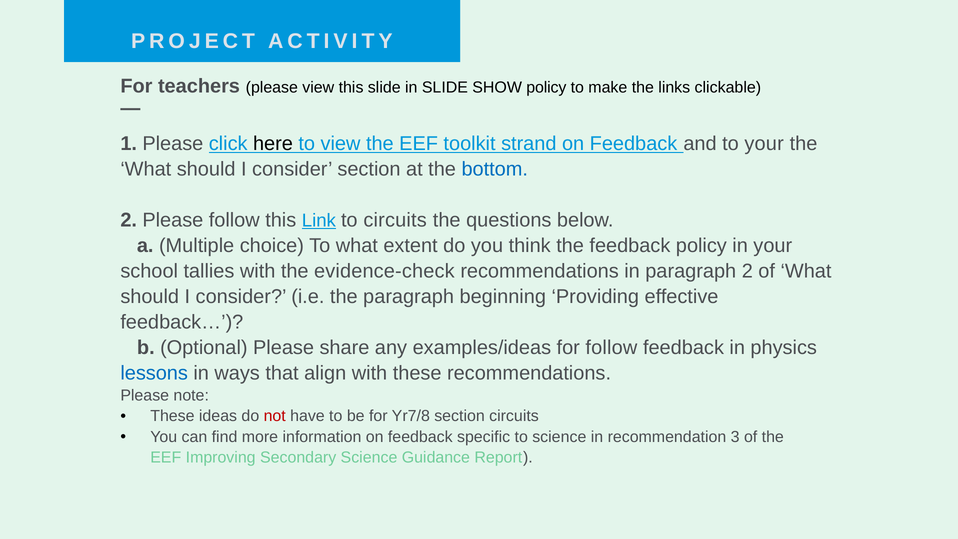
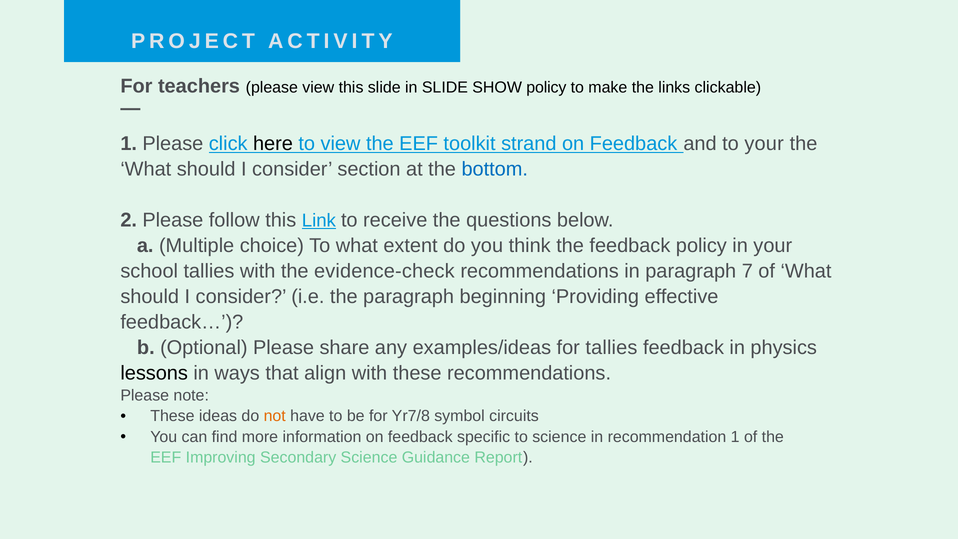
to circuits: circuits -> receive
paragraph 2: 2 -> 7
for follow: follow -> tallies
lessons colour: blue -> black
not colour: red -> orange
Yr7/8 section: section -> symbol
recommendation 3: 3 -> 1
